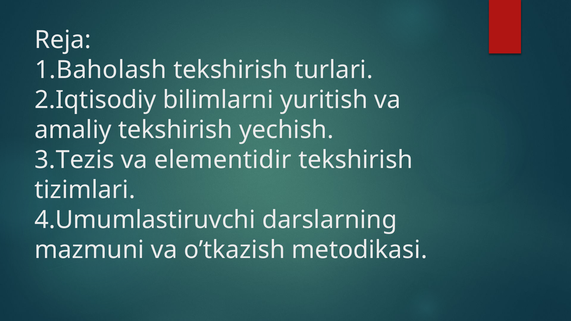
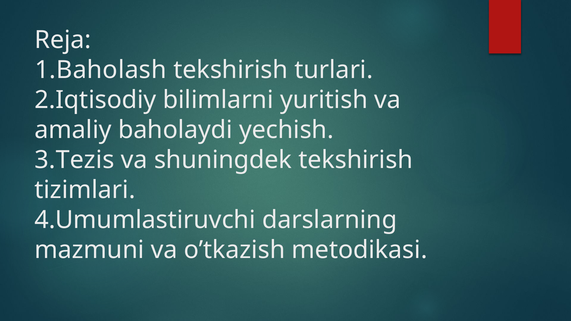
amaliy tekshirish: tekshirish -> baholaydi
elementidir: elementidir -> shuningdek
